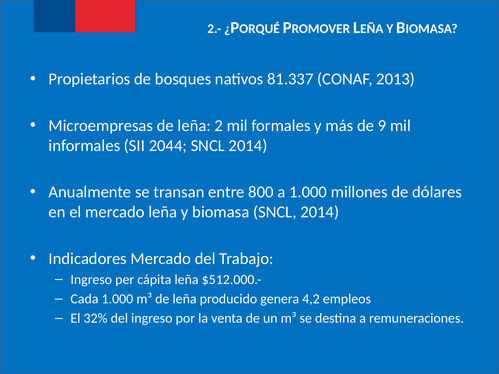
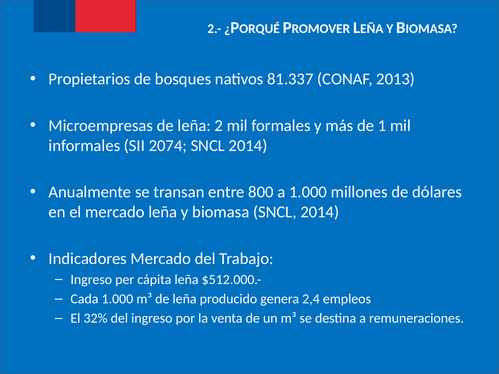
9: 9 -> 1
2044: 2044 -> 2074
4,2: 4,2 -> 2,4
